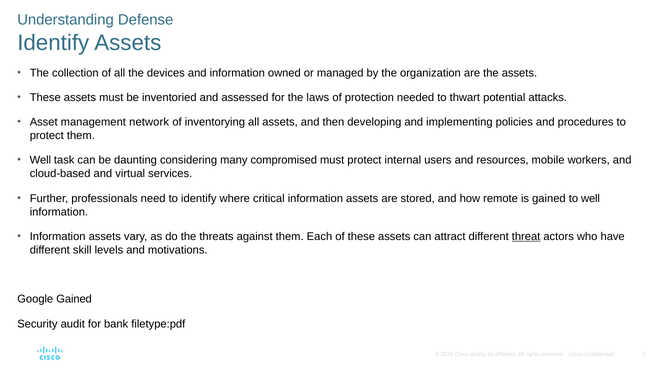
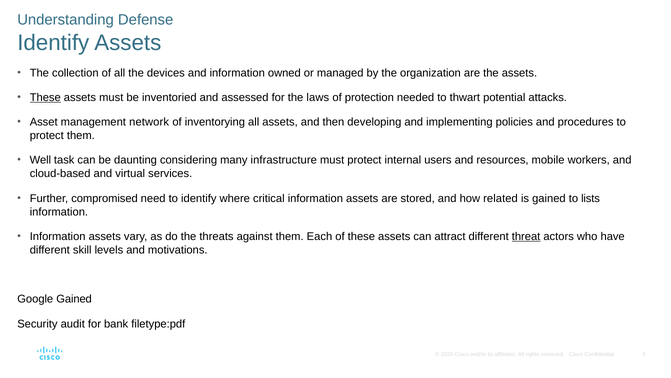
These at (45, 97) underline: none -> present
compromised: compromised -> infrastructure
professionals: professionals -> compromised
remote: remote -> related
to well: well -> lists
